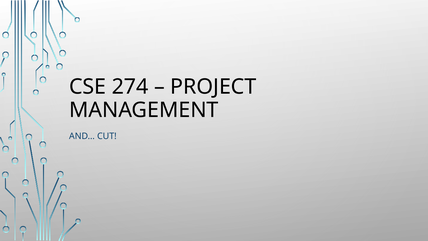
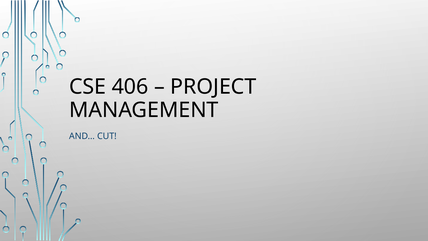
274: 274 -> 406
